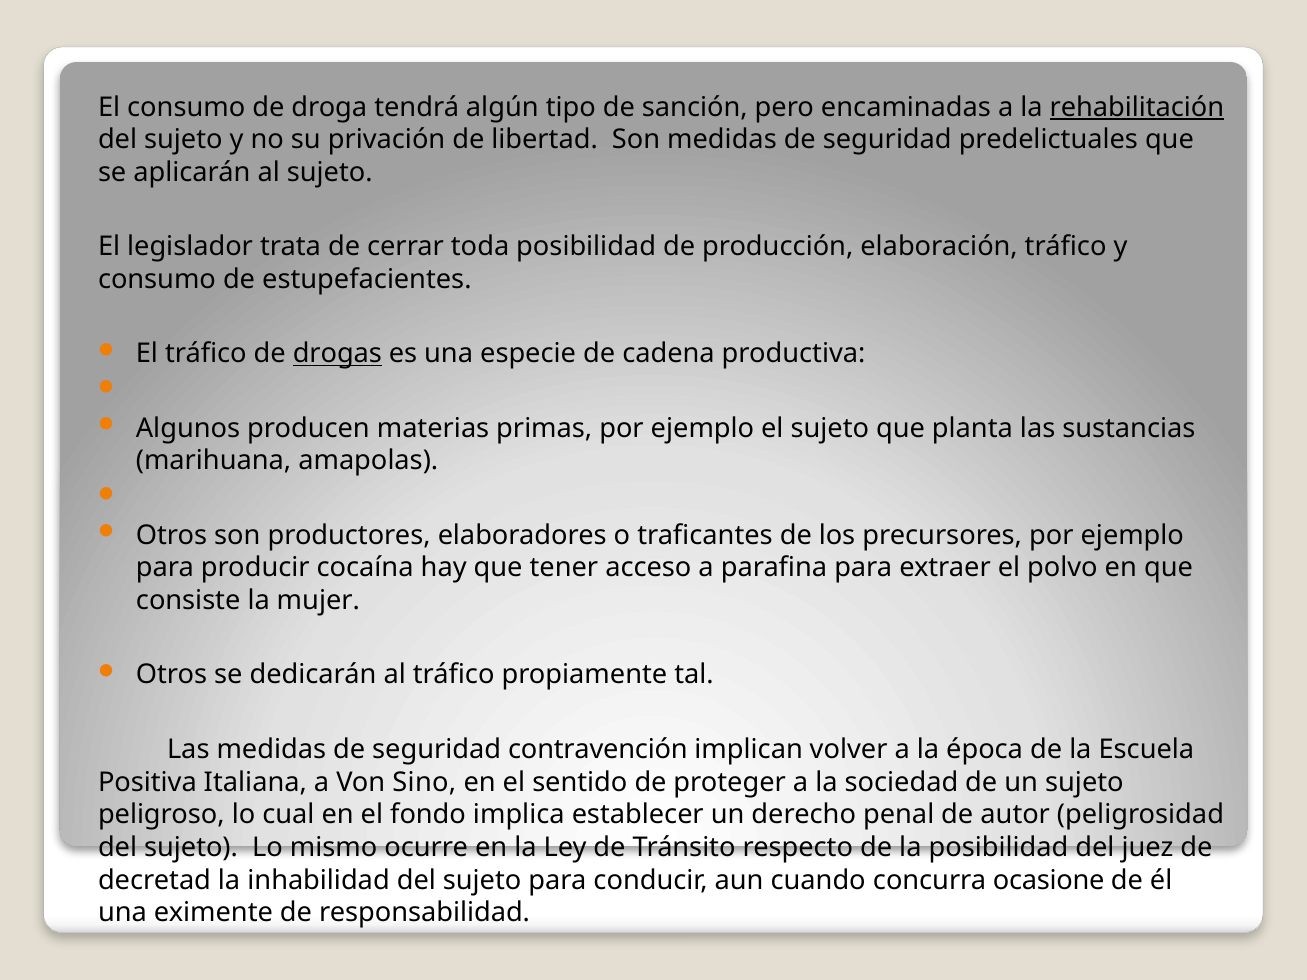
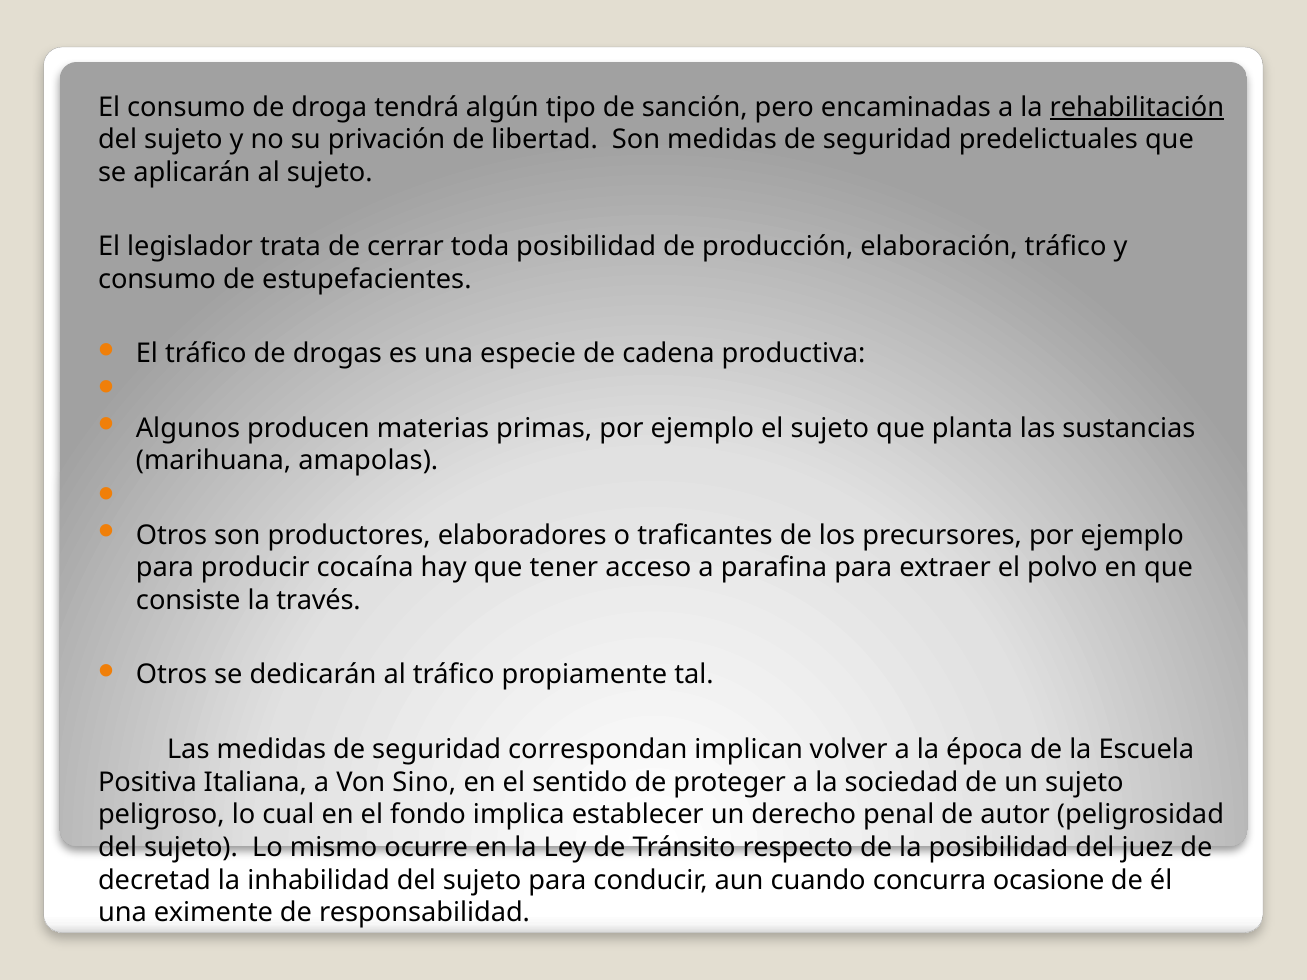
drogas underline: present -> none
mujer: mujer -> través
contravención: contravención -> correspondan
